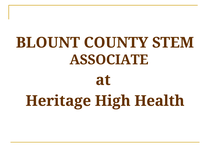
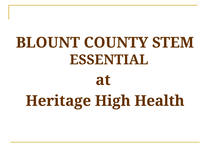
ASSOCIATE: ASSOCIATE -> ESSENTIAL
